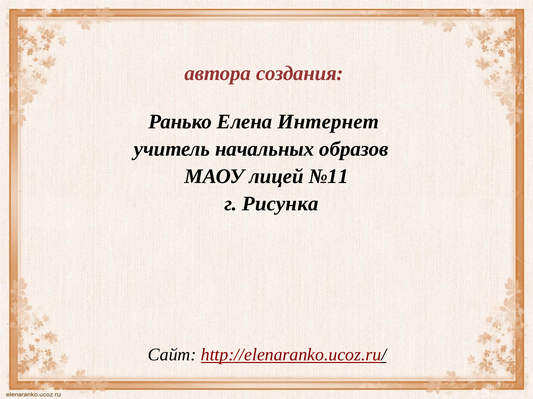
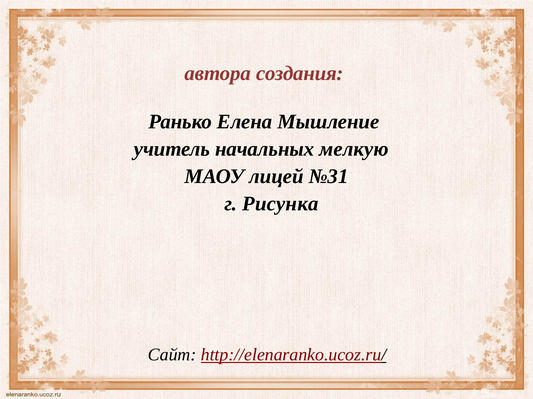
Интернет: Интернет -> Мышление
образов: образов -> мелкую
№11: №11 -> №31
